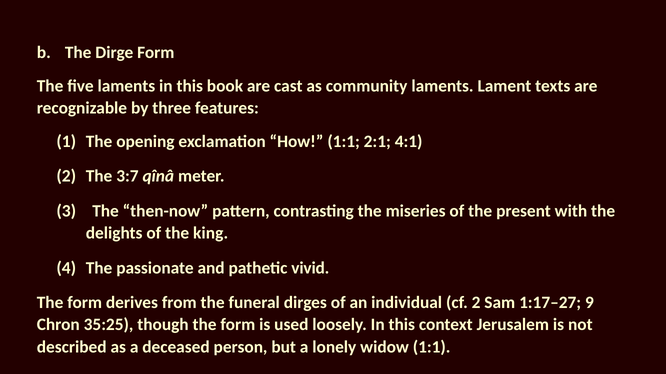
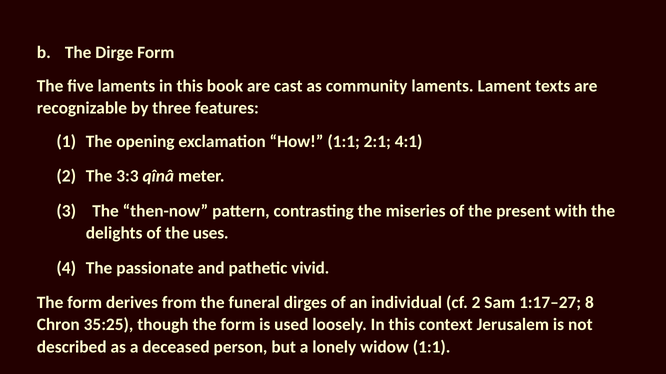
3:7: 3:7 -> 3:3
king: king -> uses
9: 9 -> 8
